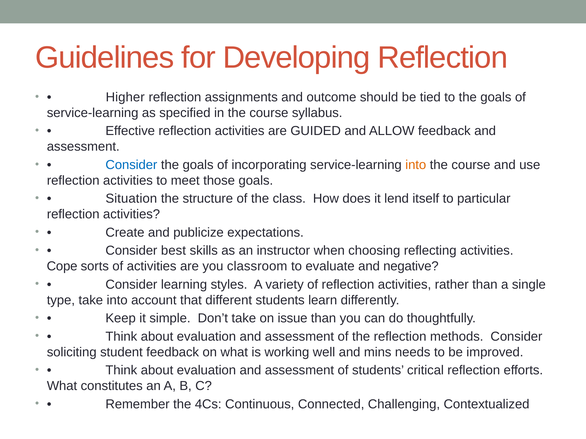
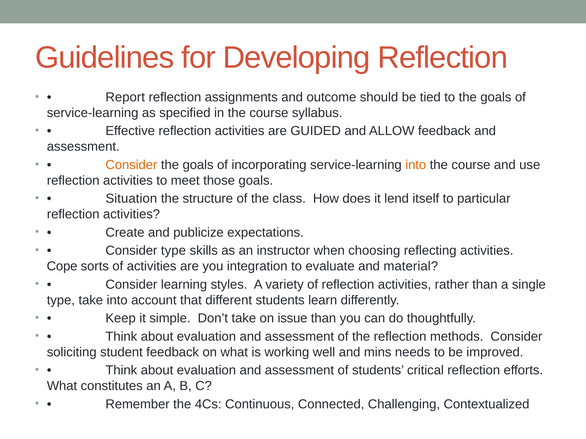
Higher: Higher -> Report
Consider at (131, 165) colour: blue -> orange
Consider best: best -> type
classroom: classroom -> integration
negative: negative -> material
